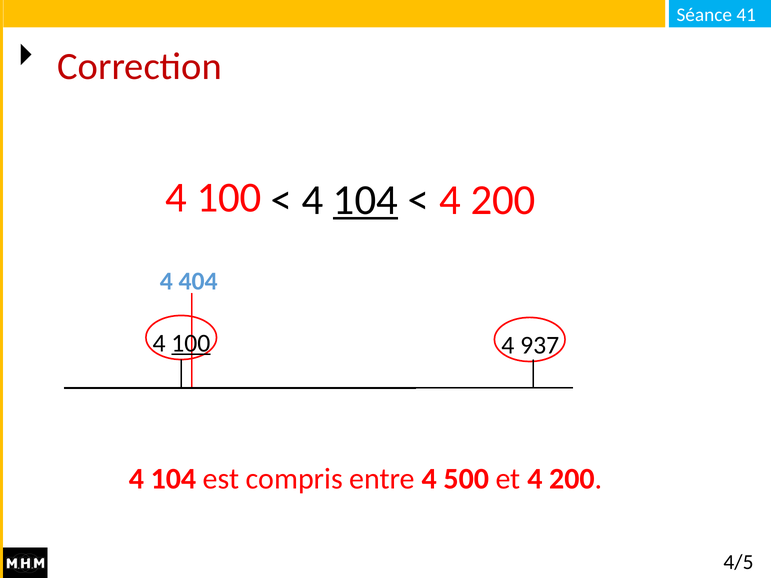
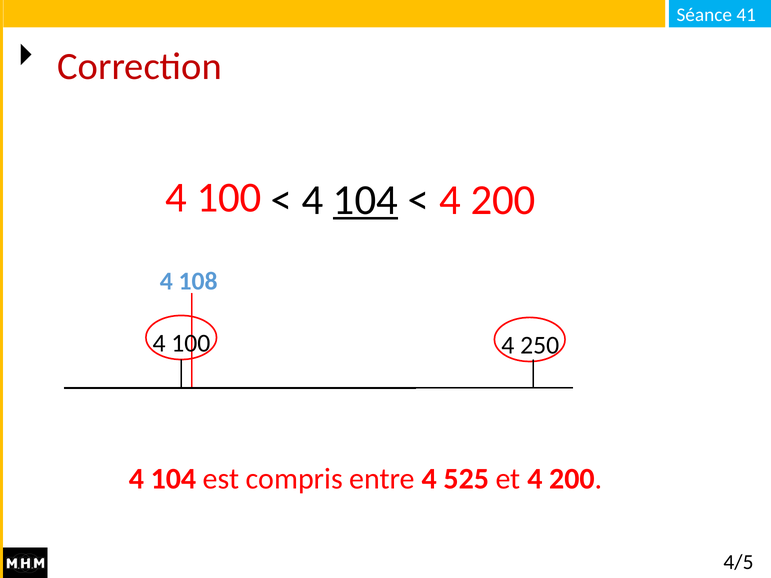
404: 404 -> 108
100 at (191, 343) underline: present -> none
937: 937 -> 250
500: 500 -> 525
